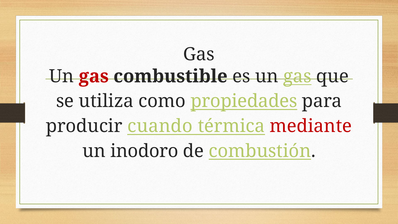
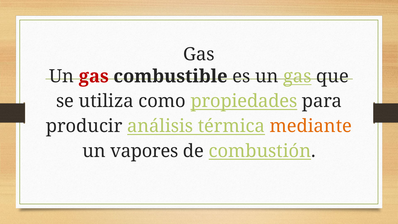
cuando: cuando -> análisis
mediante colour: red -> orange
inodoro: inodoro -> vapores
